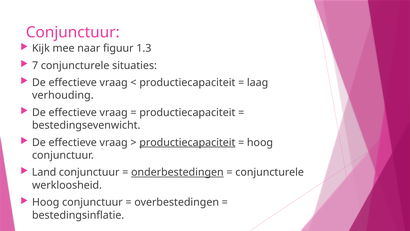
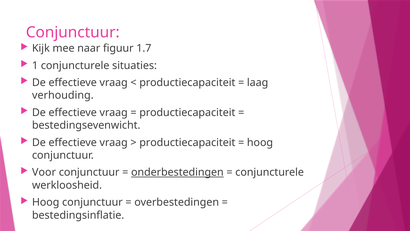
1.3: 1.3 -> 1.7
7: 7 -> 1
productiecapaciteit at (187, 142) underline: present -> none
Land: Land -> Voor
